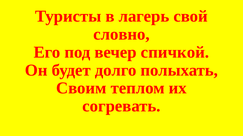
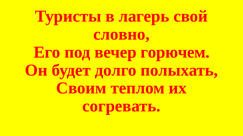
спичкой: спичкой -> горючем
